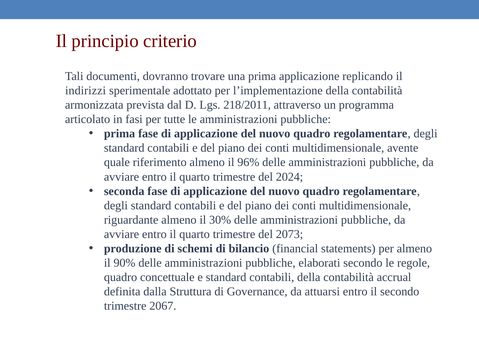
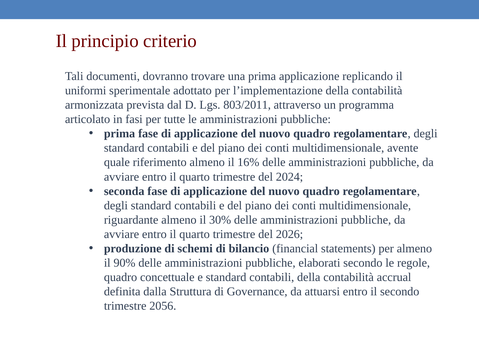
indirizzi: indirizzi -> uniformi
218/2011: 218/2011 -> 803/2011
96%: 96% -> 16%
2073: 2073 -> 2026
2067: 2067 -> 2056
